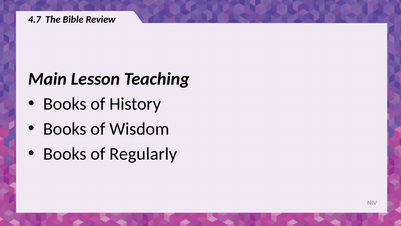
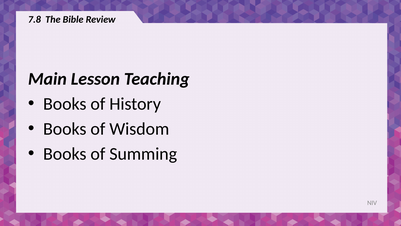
4.7: 4.7 -> 7.8
Regularly: Regularly -> Summing
